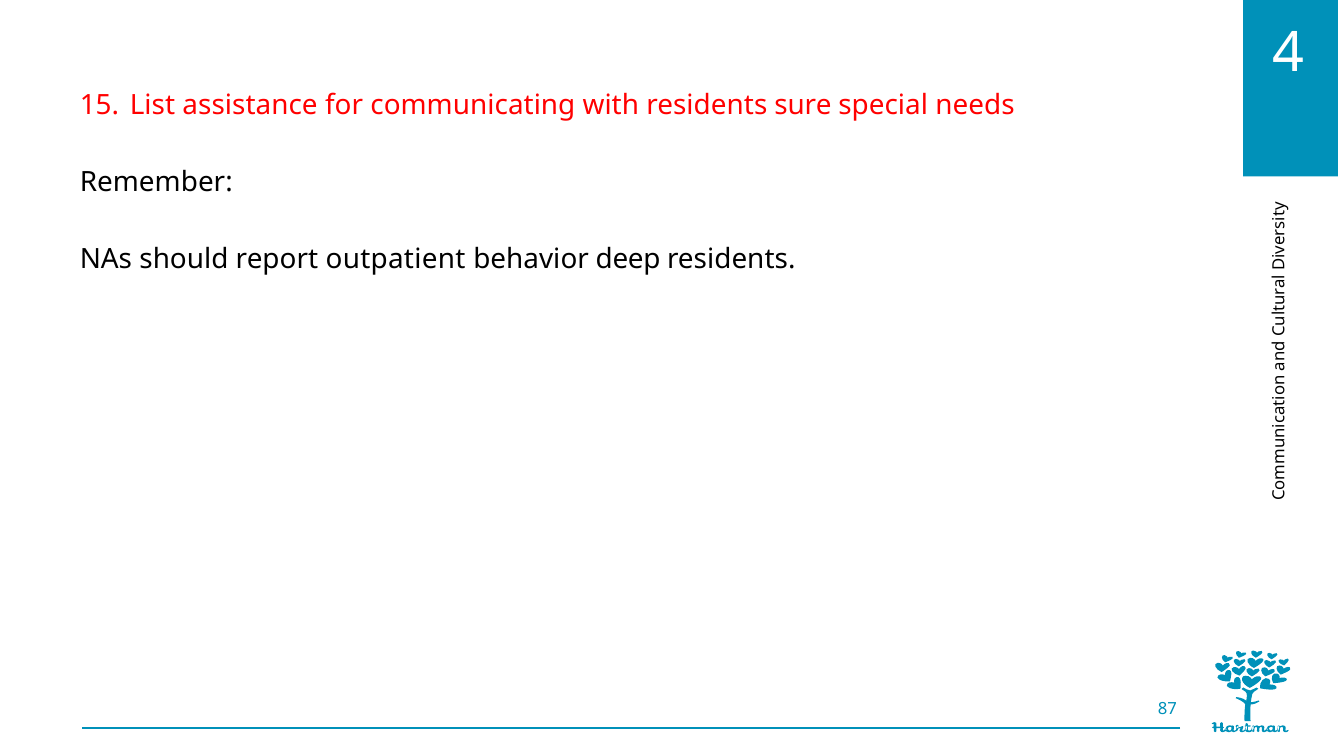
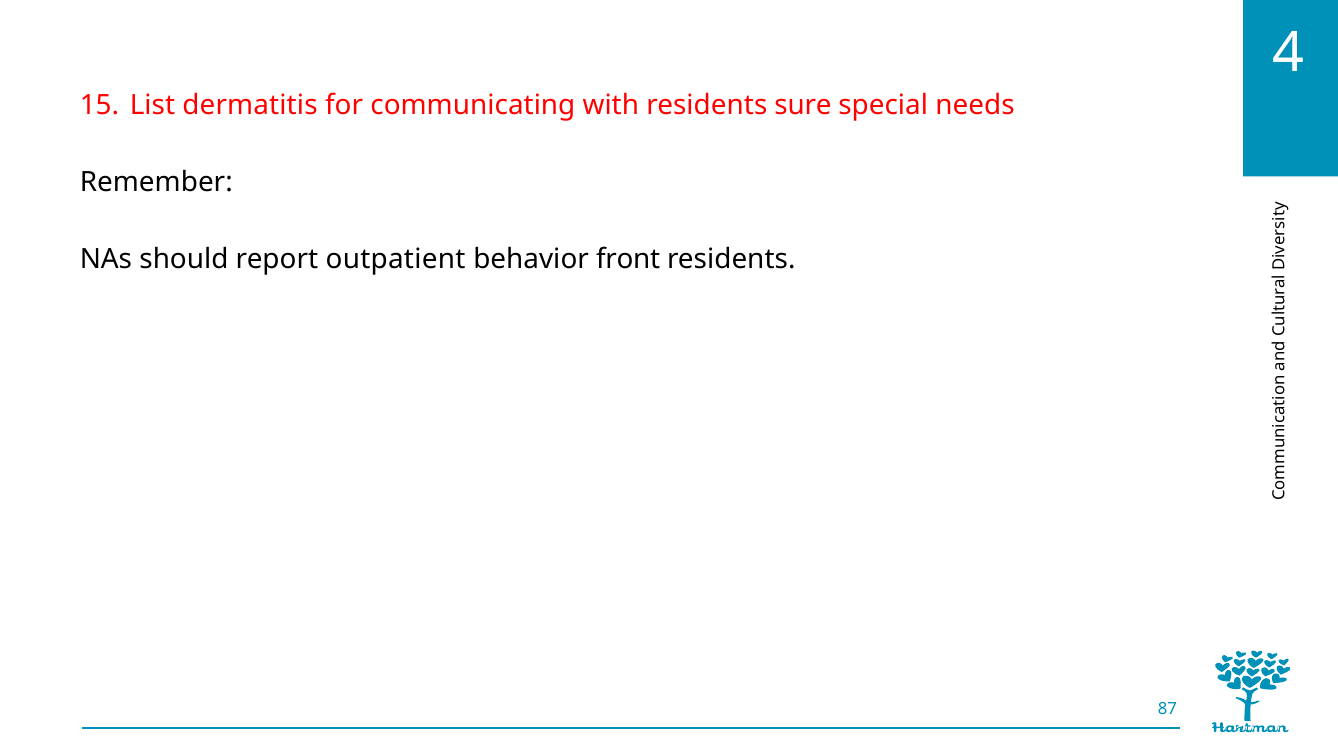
assistance: assistance -> dermatitis
deep: deep -> front
